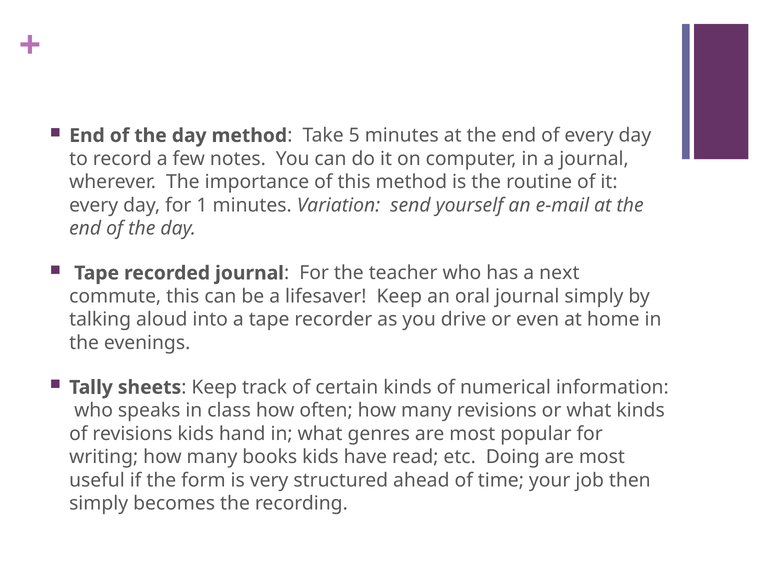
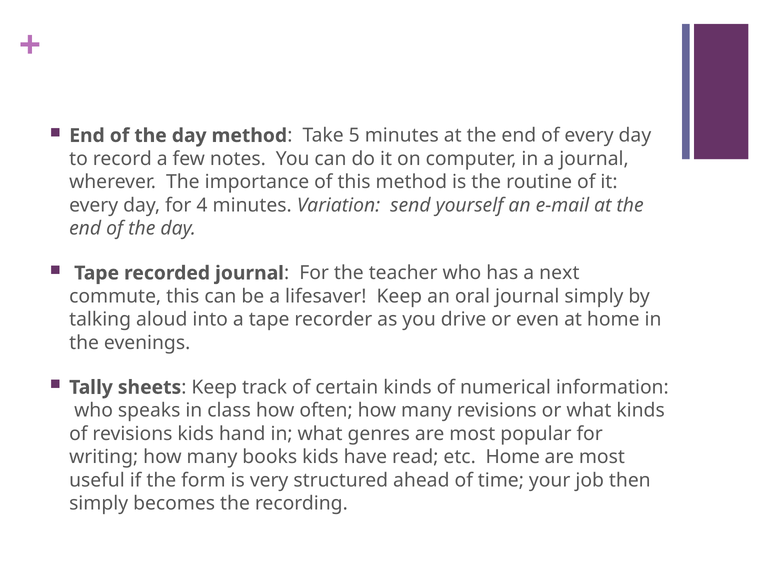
1: 1 -> 4
etc Doing: Doing -> Home
